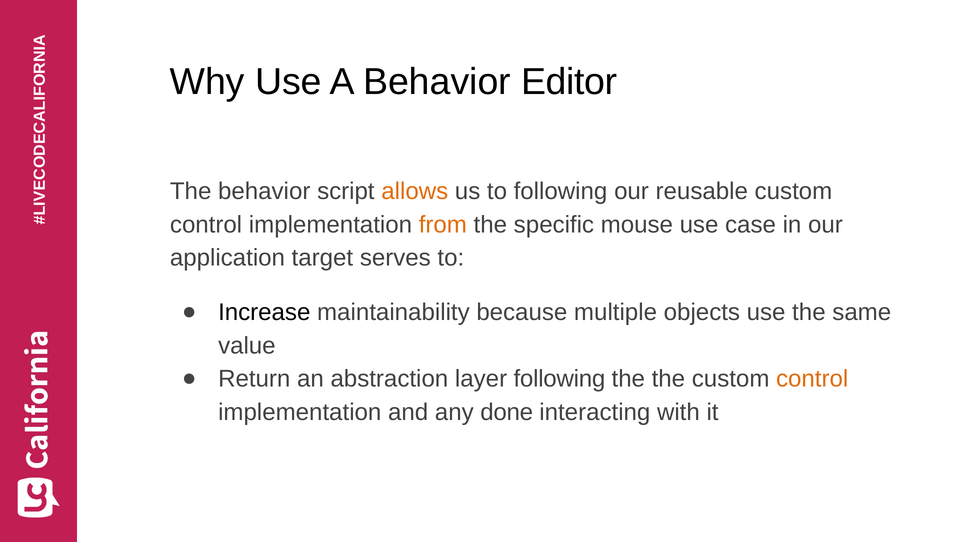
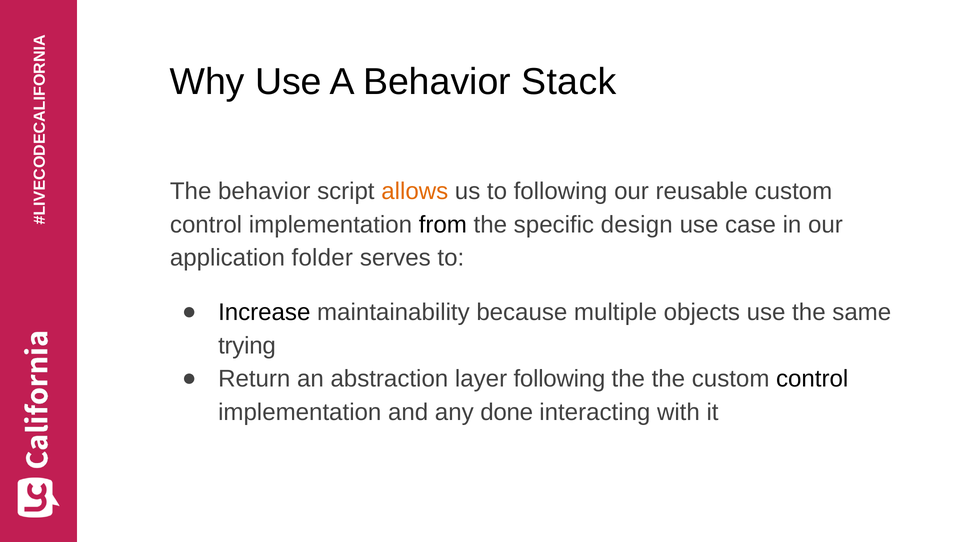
Editor: Editor -> Stack
from colour: orange -> black
mouse: mouse -> design
target: target -> folder
value: value -> trying
control at (812, 379) colour: orange -> black
